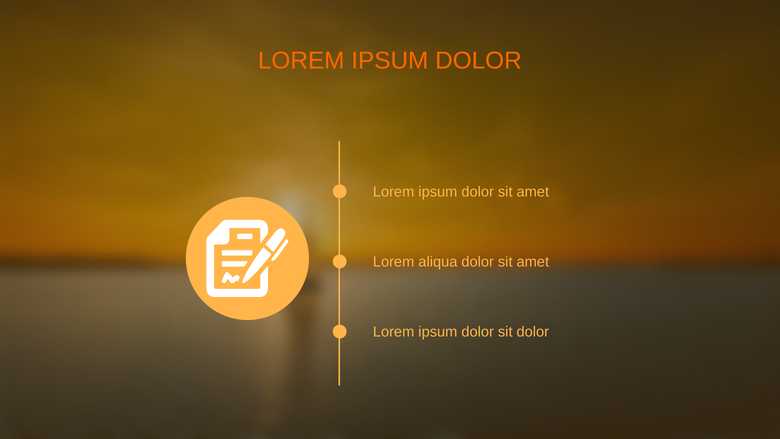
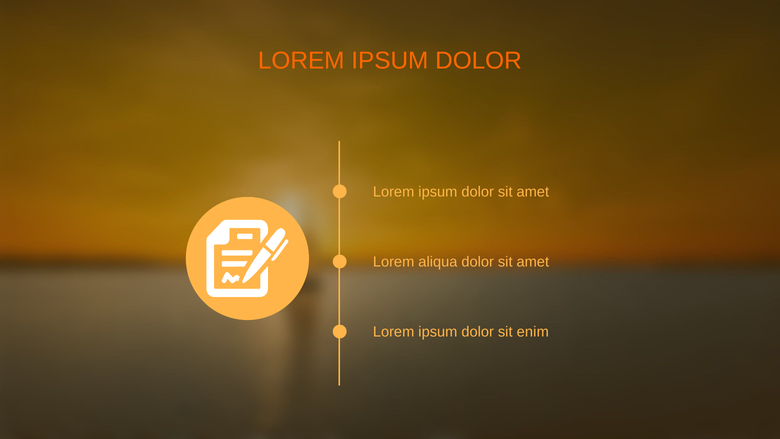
sit dolor: dolor -> enim
